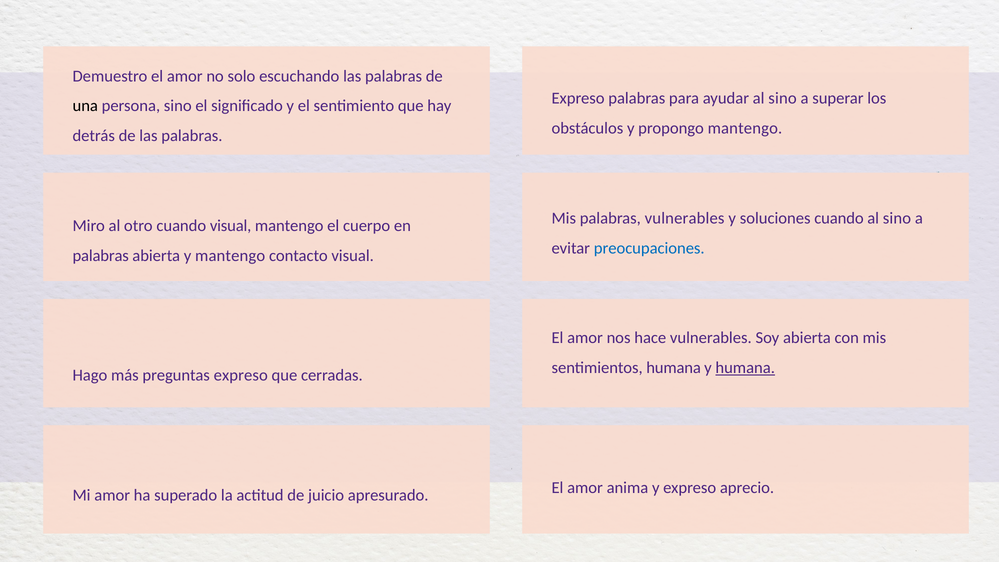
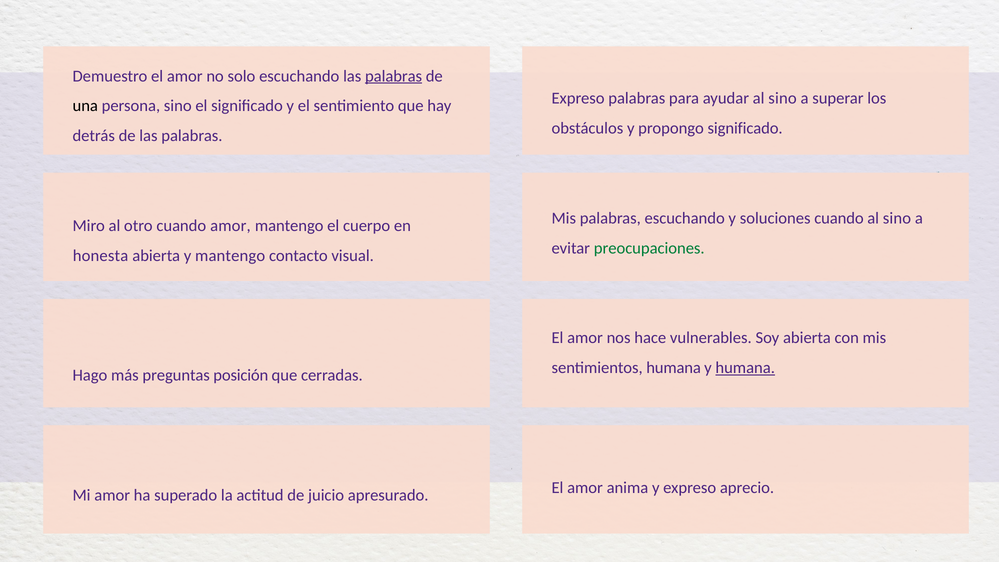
palabras at (394, 76) underline: none -> present
propongo mantengo: mantengo -> significado
palabras vulnerables: vulnerables -> escuchando
cuando visual: visual -> amor
preocupaciones colour: blue -> green
palabras at (101, 256): palabras -> honesta
preguntas expreso: expreso -> posición
